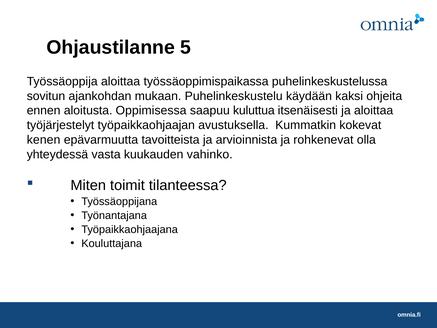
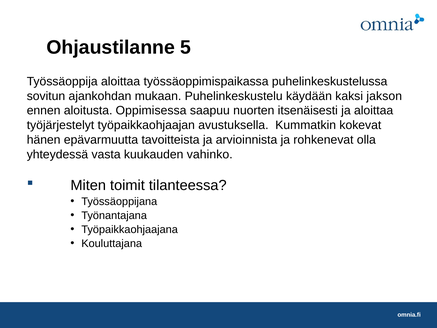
ohjeita: ohjeita -> jakson
kuluttua: kuluttua -> nuorten
kenen: kenen -> hänen
